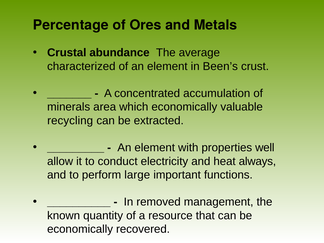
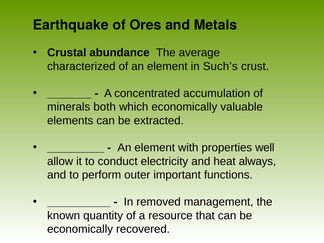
Percentage: Percentage -> Earthquake
Been’s: Been’s -> Such’s
area: area -> both
recycling: recycling -> elements
large: large -> outer
